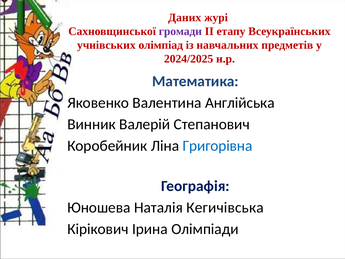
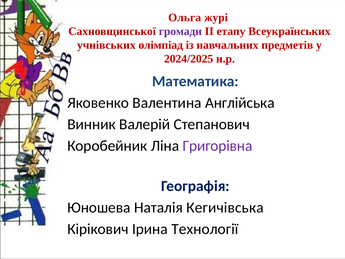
Даних: Даних -> Ольга
Григорівна colour: blue -> purple
Олімпіади: Олімпіади -> Технології
